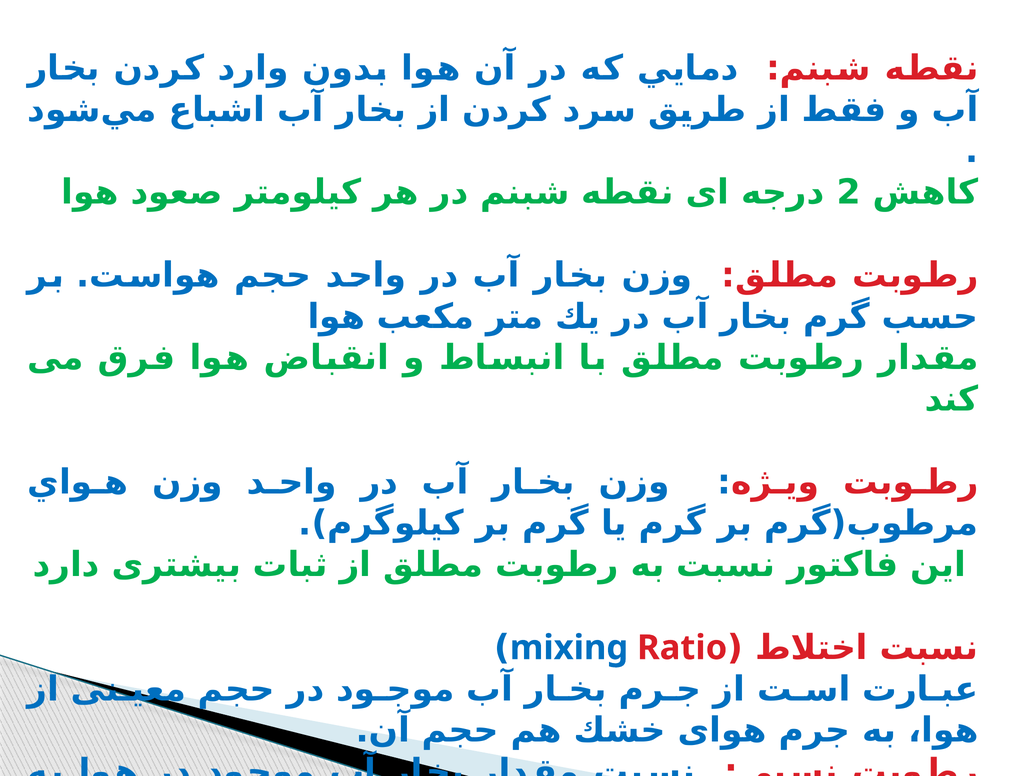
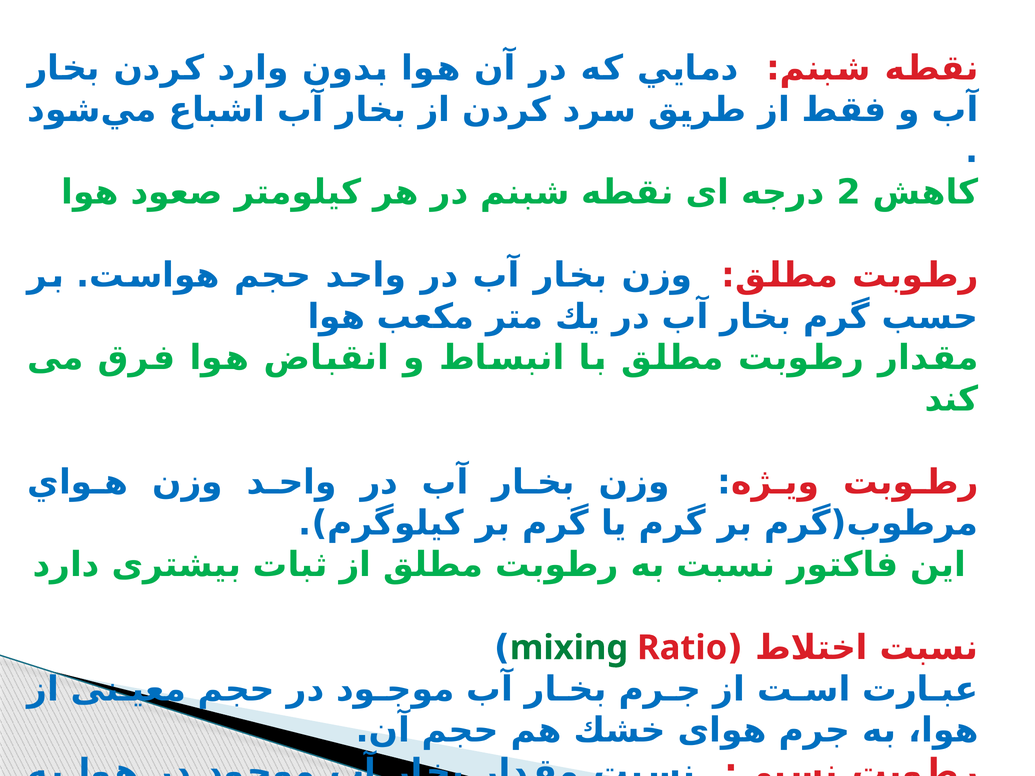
mixing colour: blue -> green
